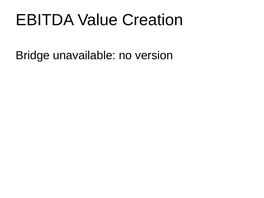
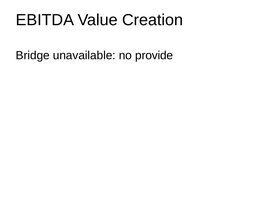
version: version -> provide
